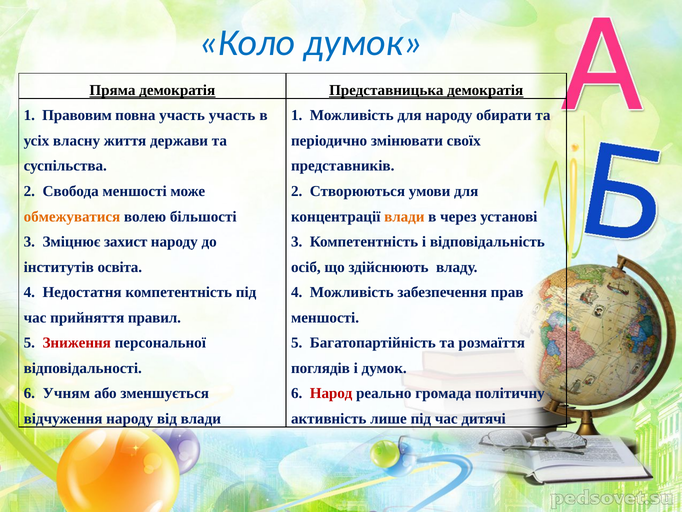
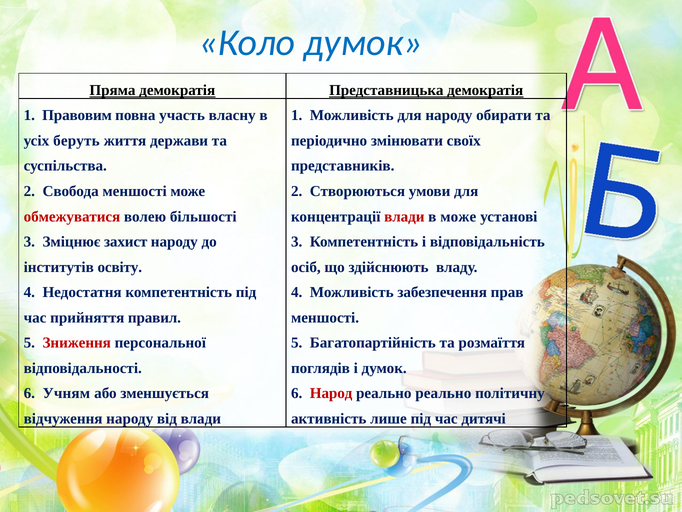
участь участь: участь -> власну
власну: власну -> беруть
обмежуватися colour: orange -> red
влади at (404, 216) colour: orange -> red
в через: через -> може
освіта: освіта -> освіту
реально громада: громада -> реально
